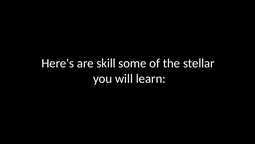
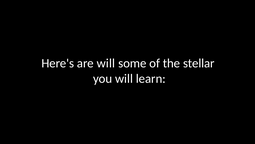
are skill: skill -> will
